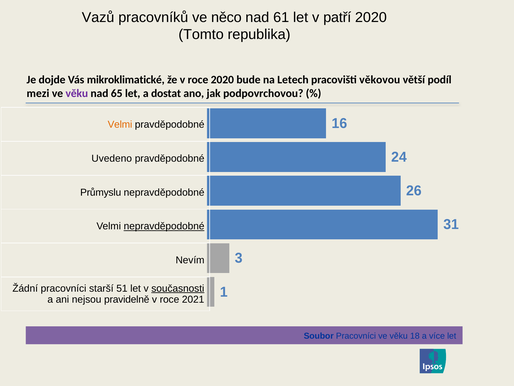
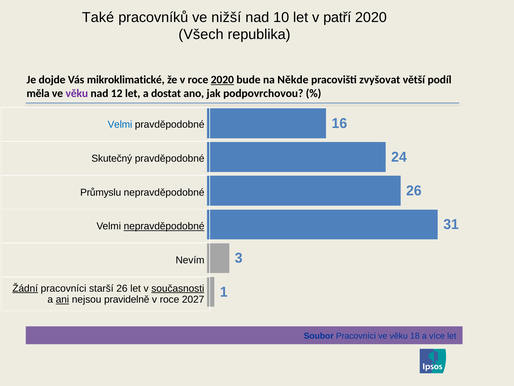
Vazů: Vazů -> Také
něco: něco -> nižší
61: 61 -> 10
Tomto: Tomto -> Všech
2020 at (222, 80) underline: none -> present
Letech: Letech -> Někde
věkovou: věkovou -> zvyšovat
mezi: mezi -> měla
65: 65 -> 12
Velmi at (120, 124) colour: orange -> blue
Uvedeno: Uvedeno -> Skutečný
Žádní underline: none -> present
starší 51: 51 -> 26
ani underline: none -> present
2021: 2021 -> 2027
